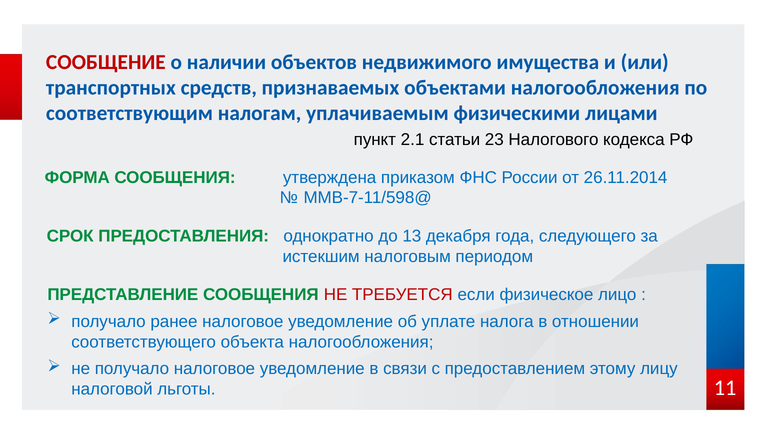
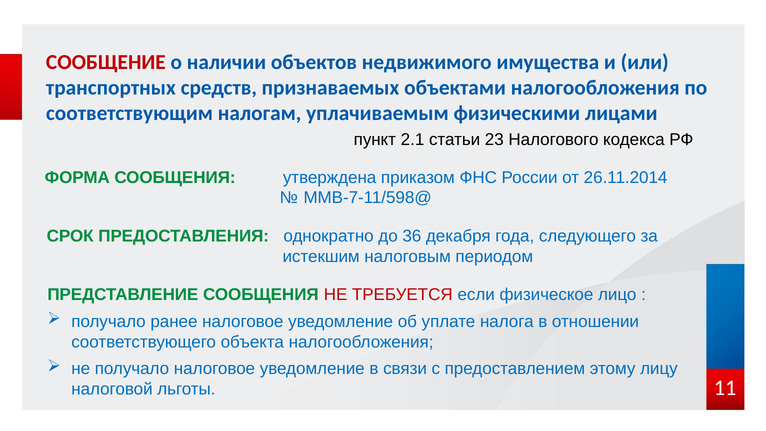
13: 13 -> 36
